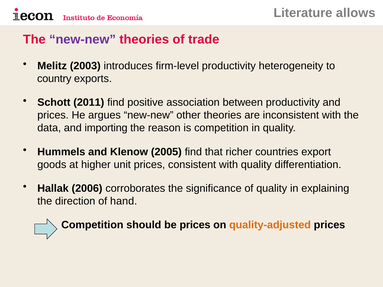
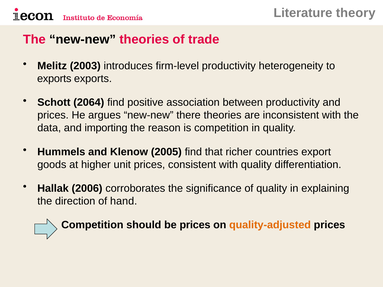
allows: allows -> theory
new-new at (83, 39) colour: purple -> black
country at (54, 79): country -> exports
2011: 2011 -> 2064
other: other -> there
